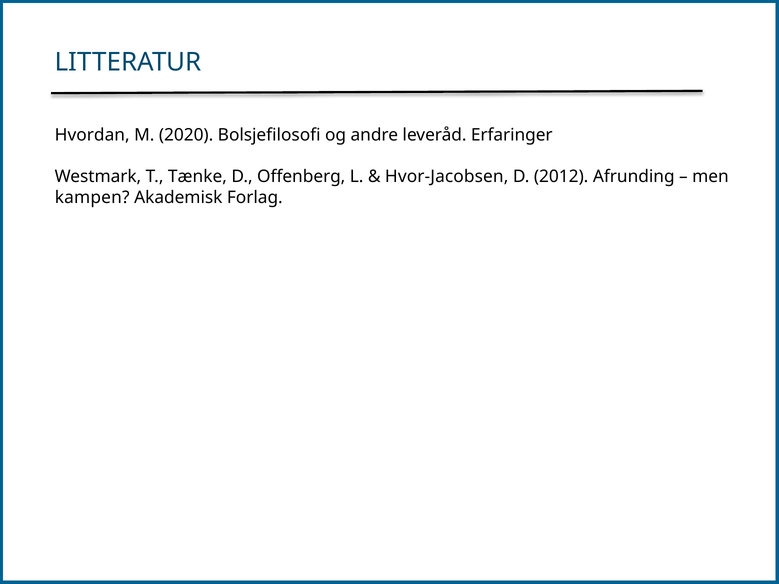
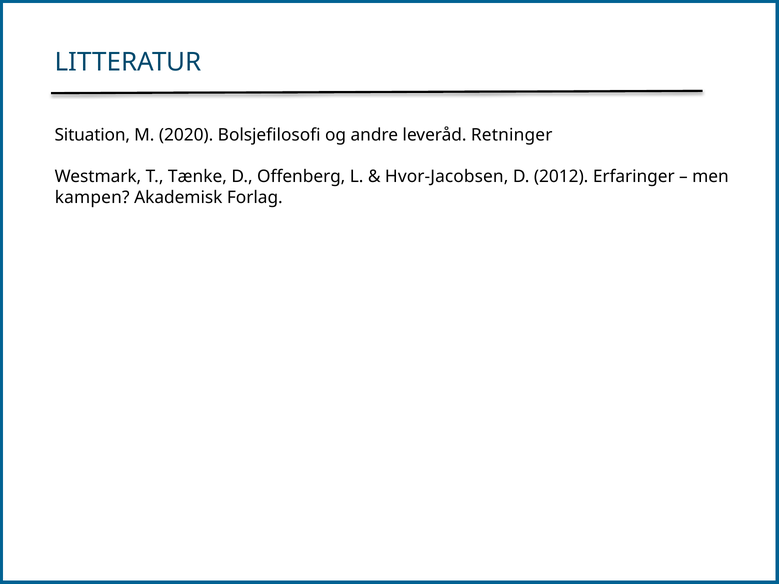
Hvordan: Hvordan -> Situation
Erfaringer: Erfaringer -> Retninger
Afrunding: Afrunding -> Erfaringer
